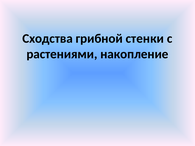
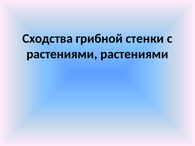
растениями накопление: накопление -> растениями
